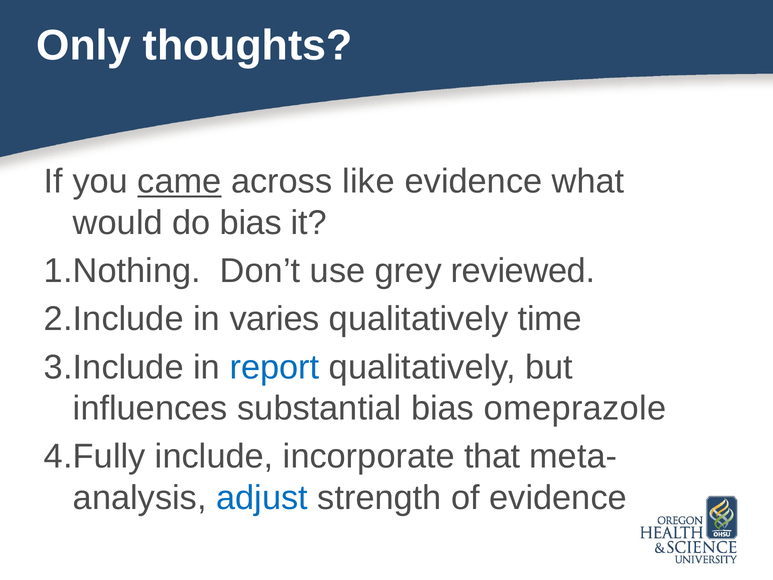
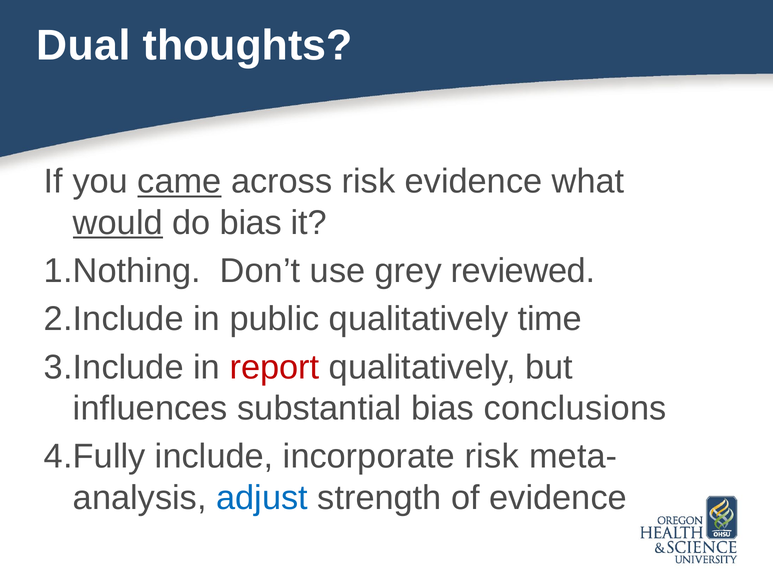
Only: Only -> Dual
across like: like -> risk
would underline: none -> present
varies: varies -> public
report colour: blue -> red
omeprazole: omeprazole -> conclusions
incorporate that: that -> risk
